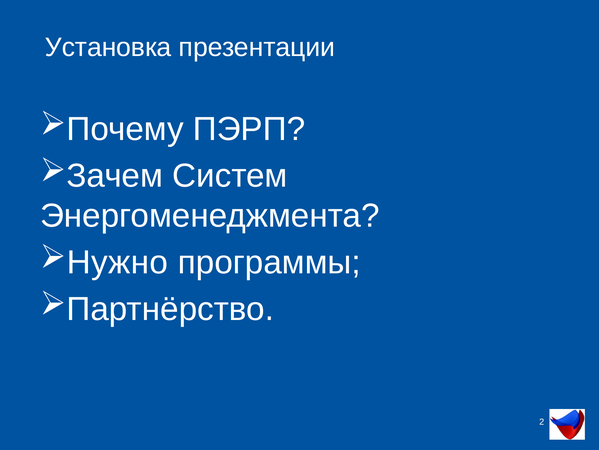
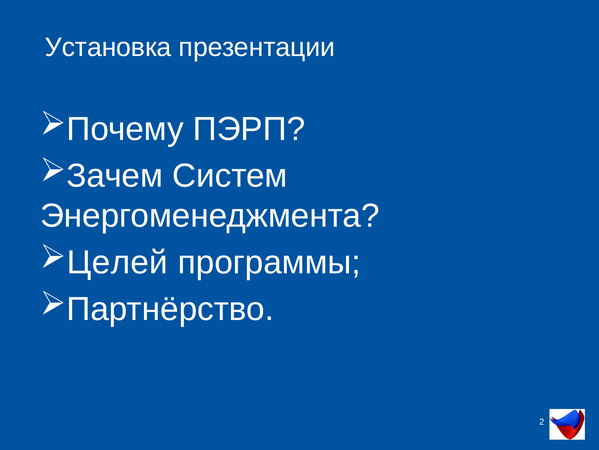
Нужно: Нужно -> Целей
